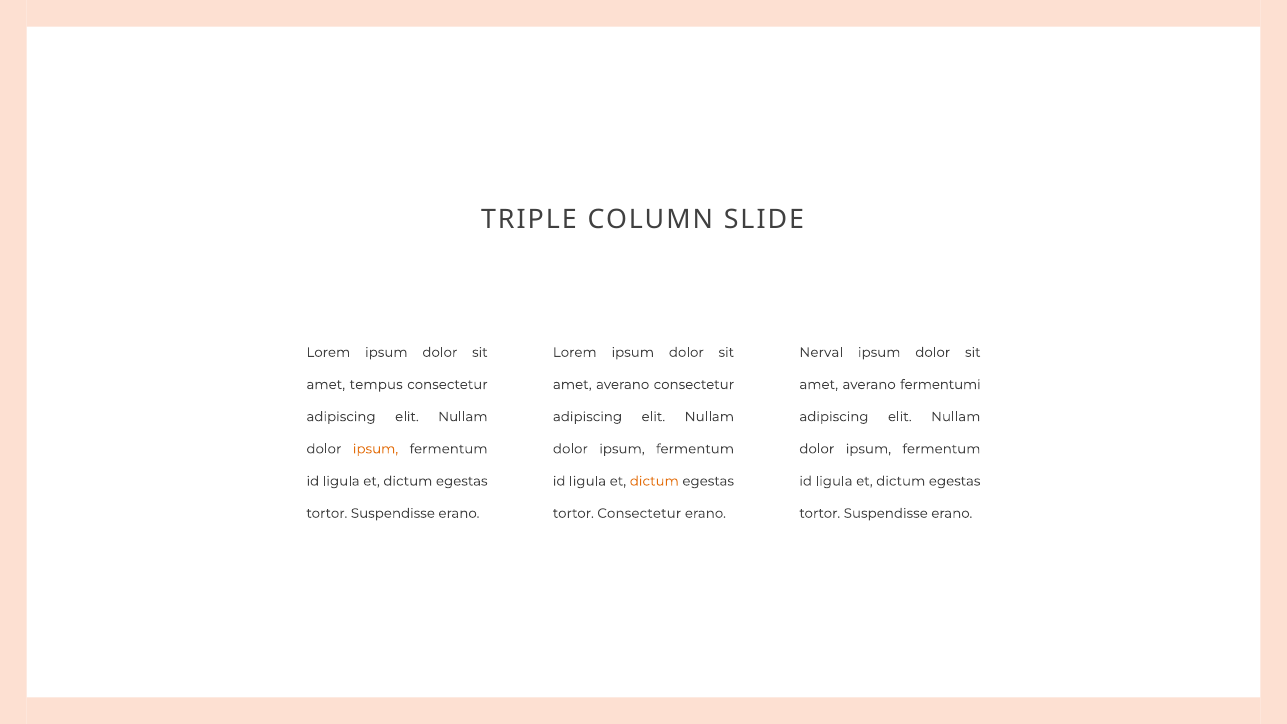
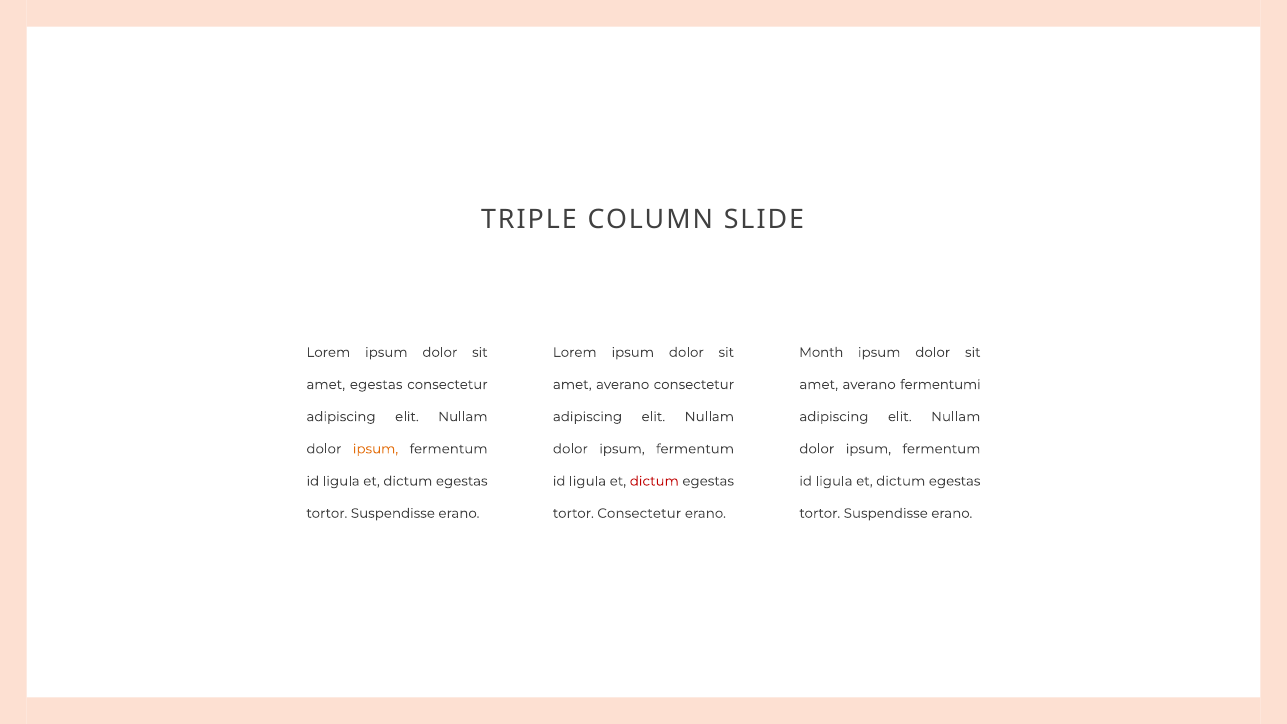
Nerval: Nerval -> Month
amet tempus: tempus -> egestas
dictum at (654, 481) colour: orange -> red
